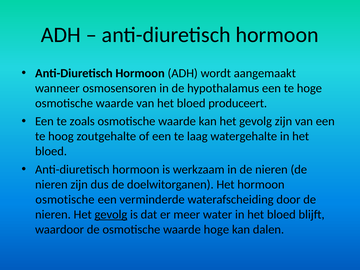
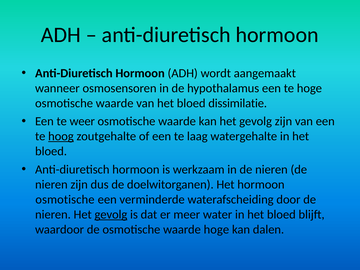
produceert: produceert -> dissimilatie
zoals: zoals -> weer
hoog underline: none -> present
